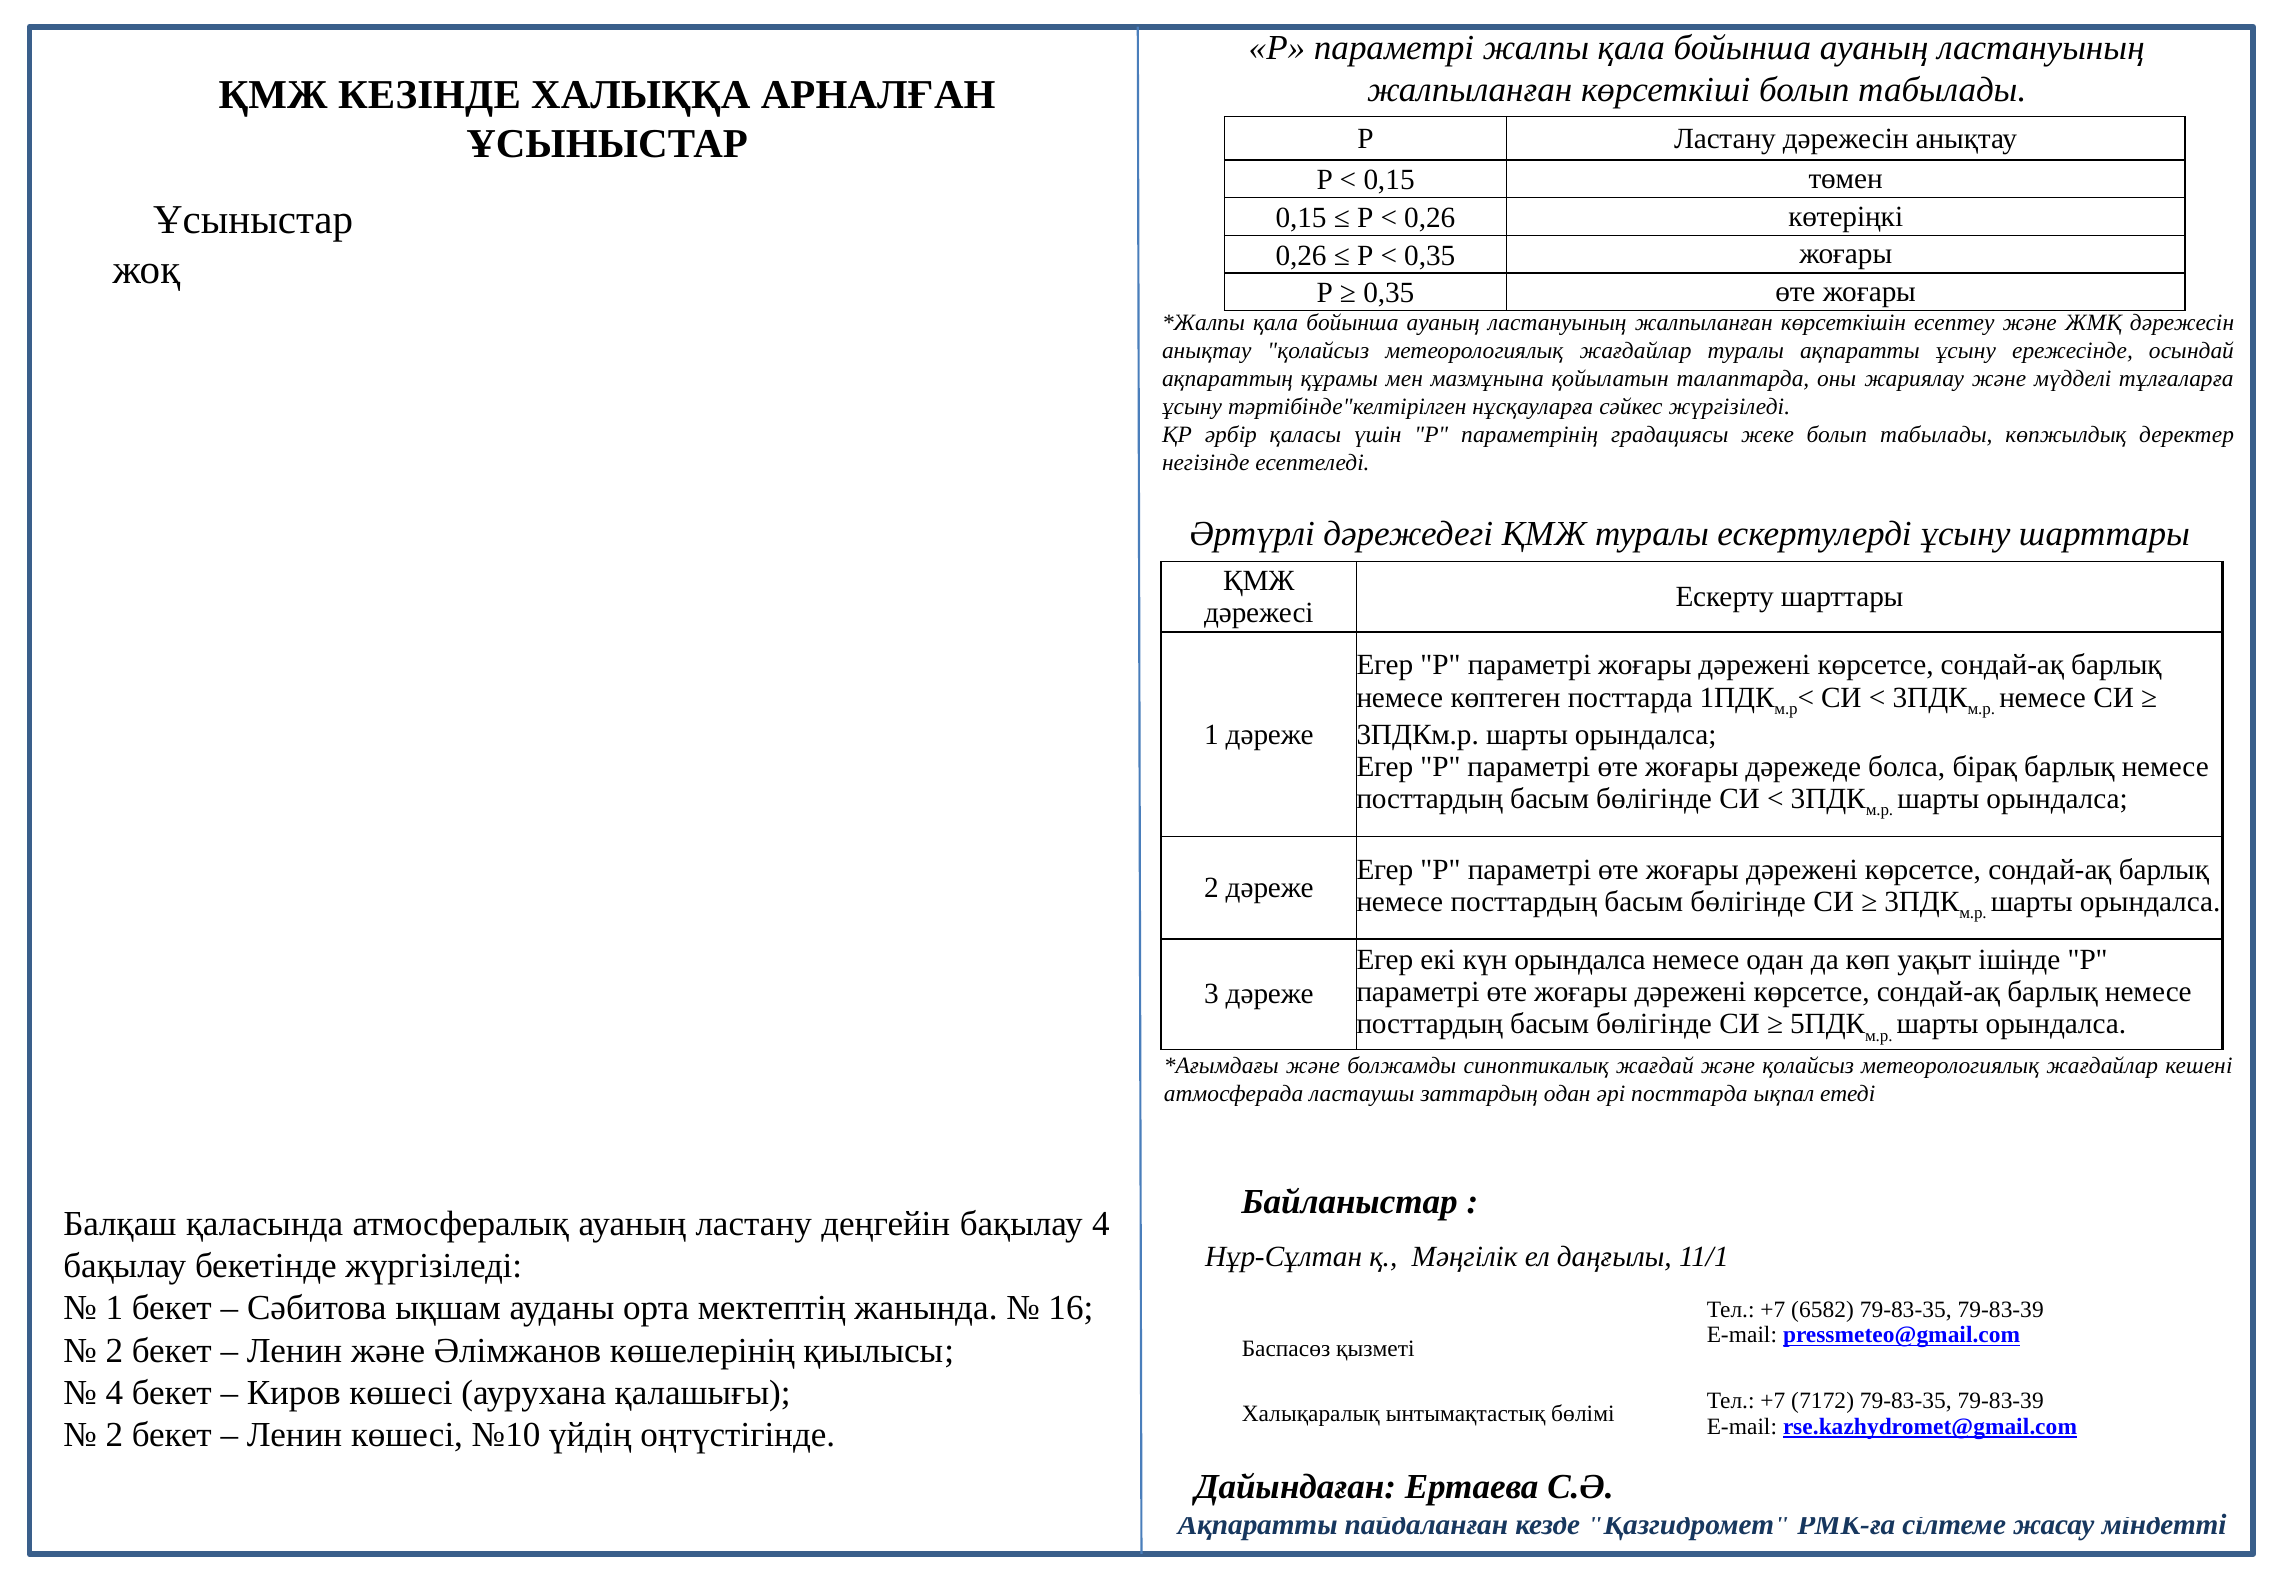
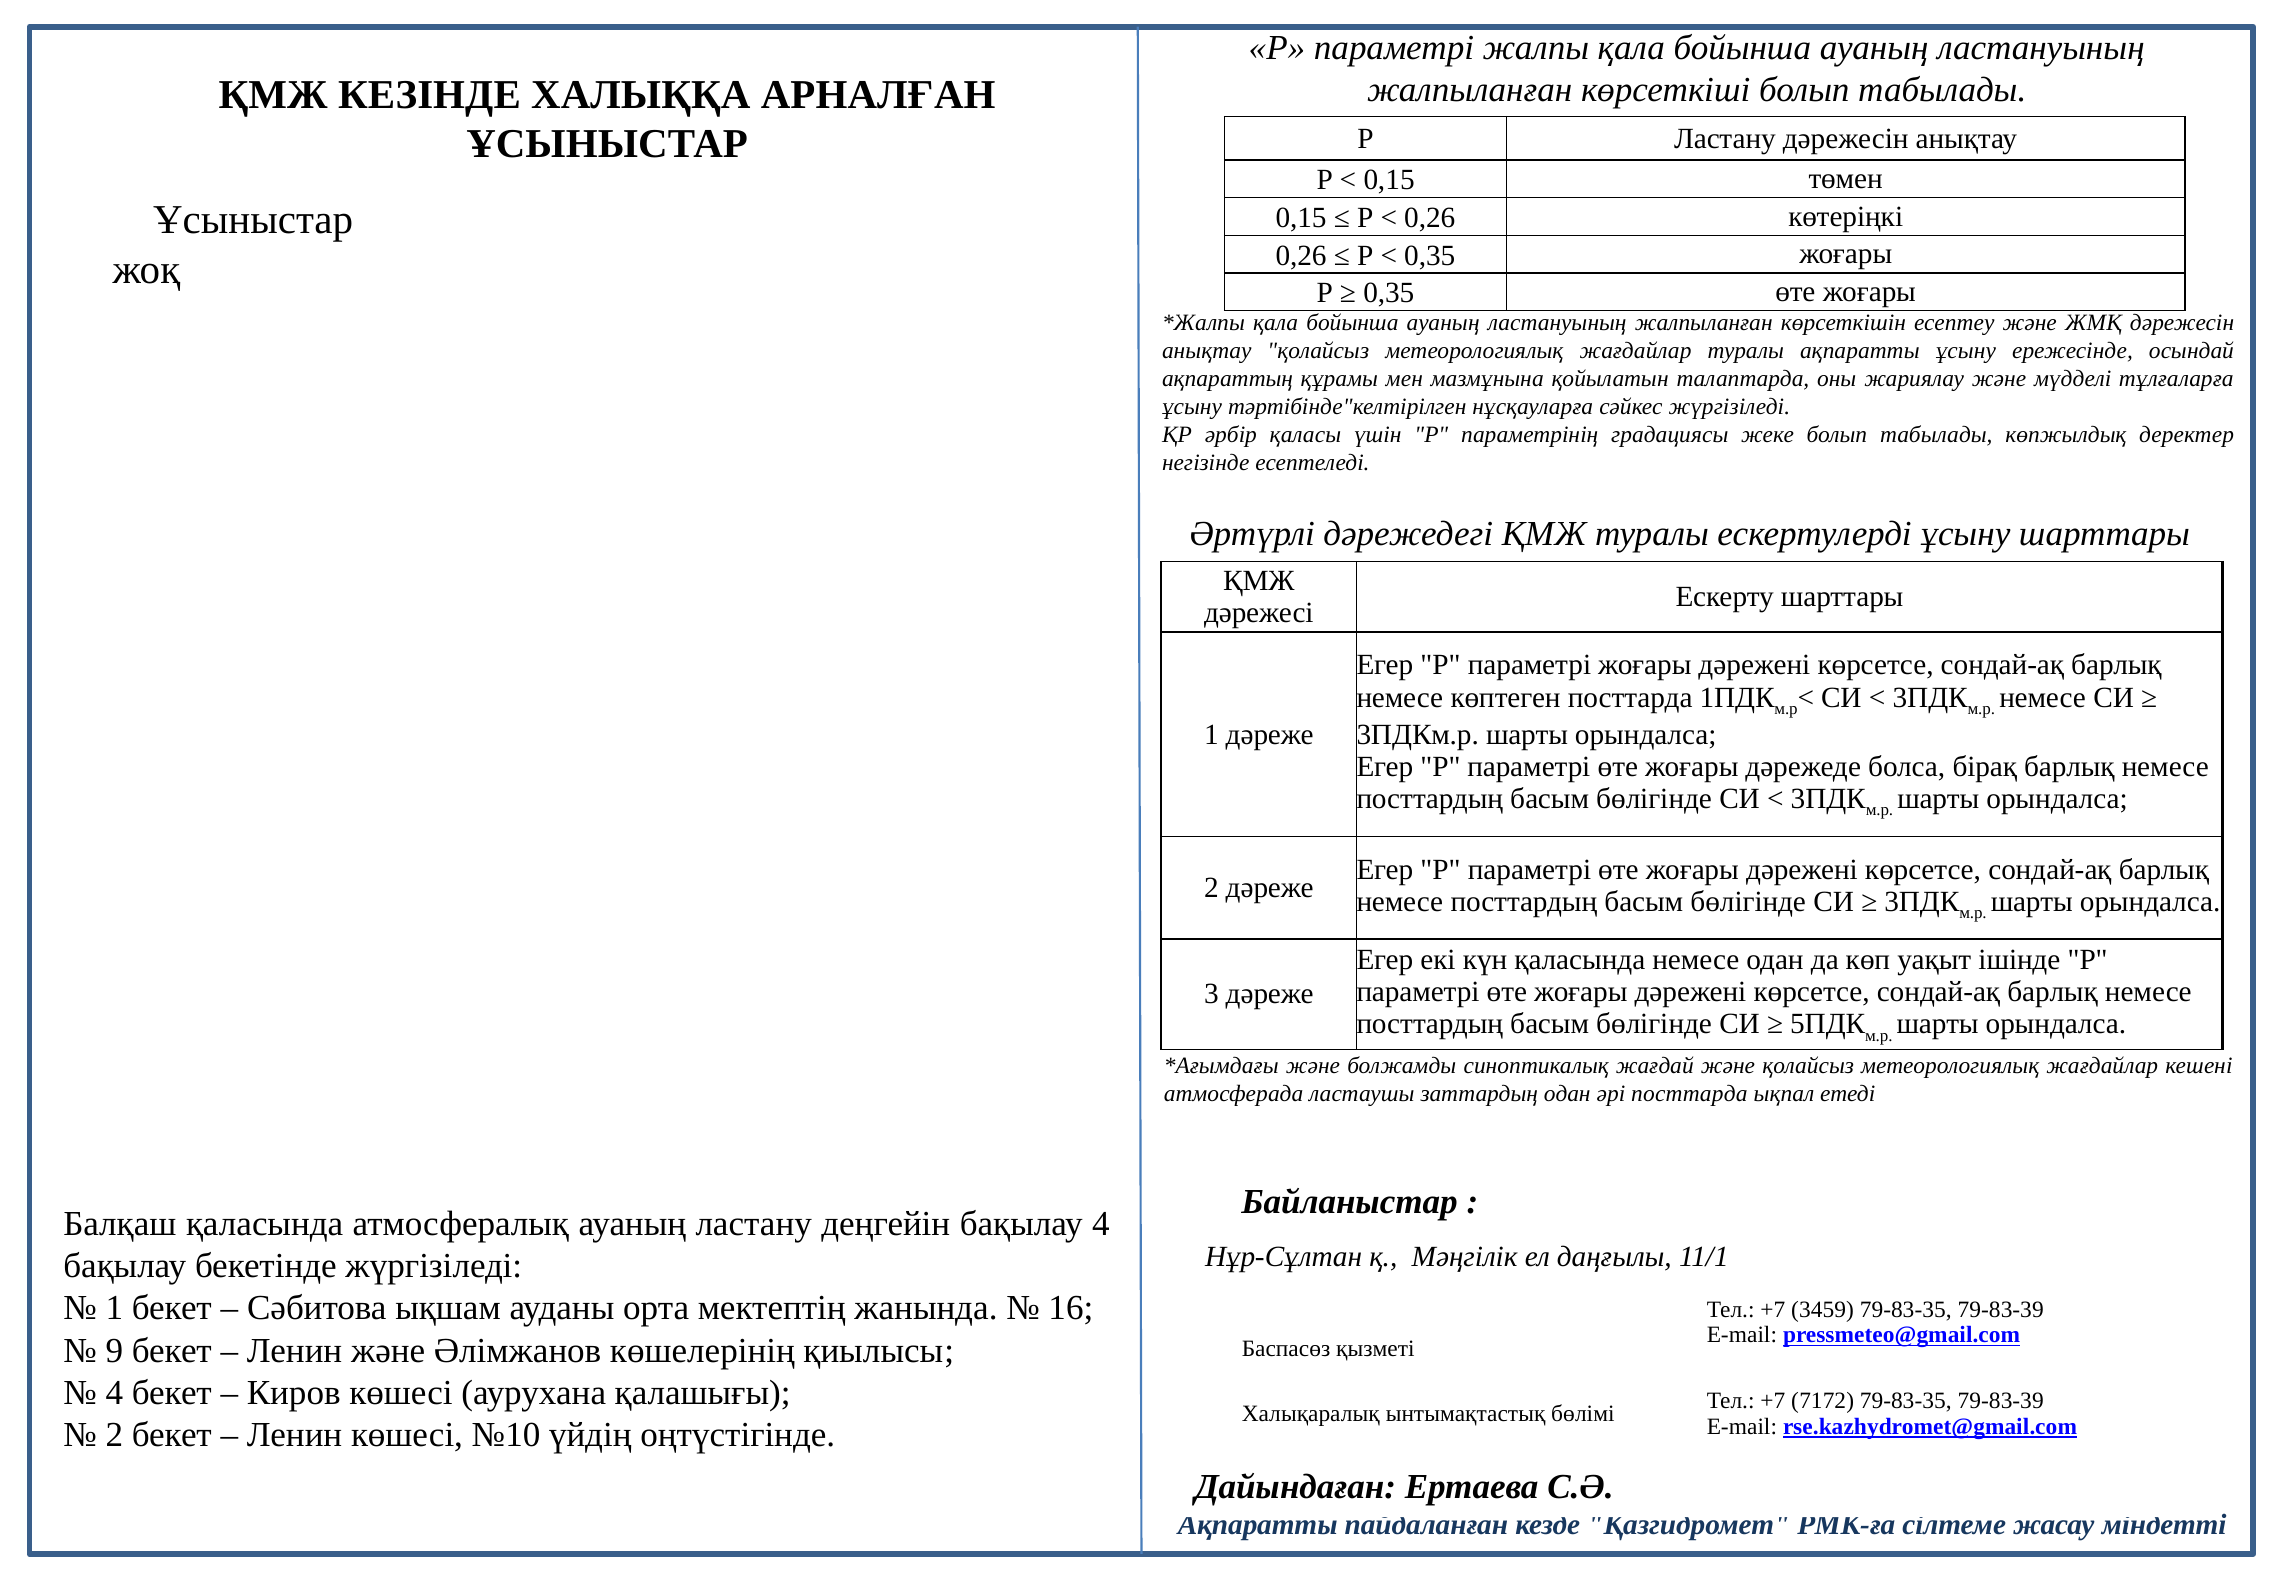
күн орындалса: орындалса -> қаласында
6582: 6582 -> 3459
2 at (114, 1350): 2 -> 9
